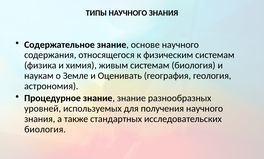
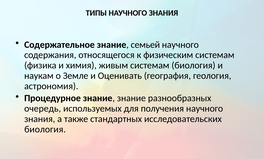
основе: основе -> семьей
уровней: уровней -> очередь
